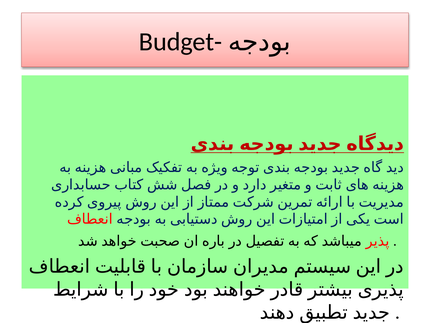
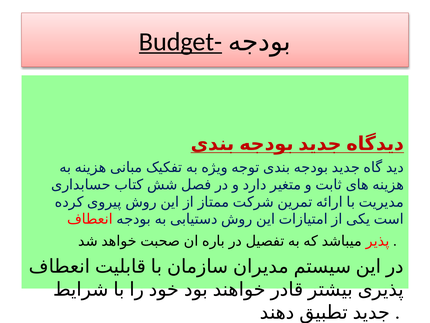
Budget- underline: none -> present
